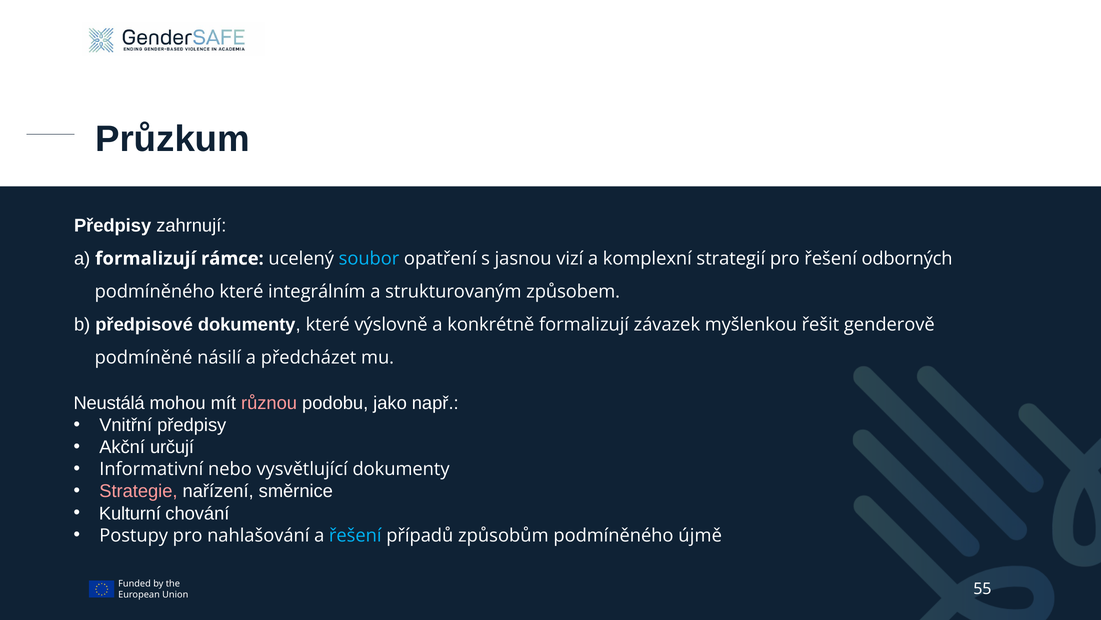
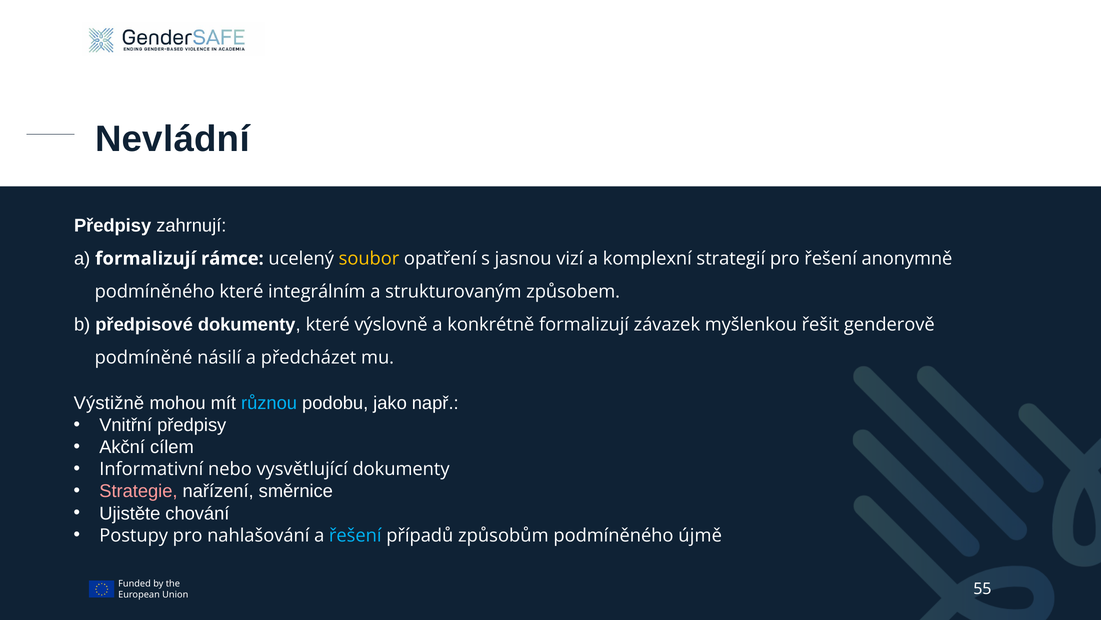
Průzkum: Průzkum -> Nevládní
soubor colour: light blue -> yellow
odborných: odborných -> anonymně
Neustálá: Neustálá -> Výstižně
různou colour: pink -> light blue
určují: určují -> cílem
Kulturní: Kulturní -> Ujistěte
